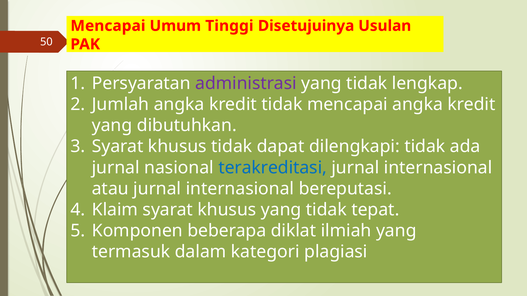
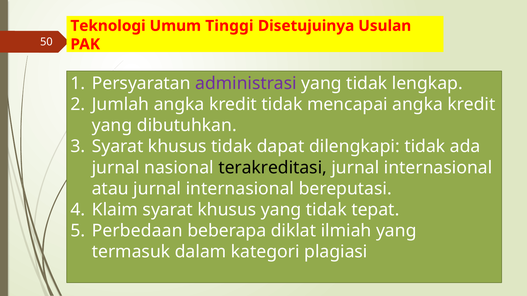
Mencapai at (108, 26): Mencapai -> Teknologi
terakreditasi colour: blue -> black
Komponen: Komponen -> Perbedaan
